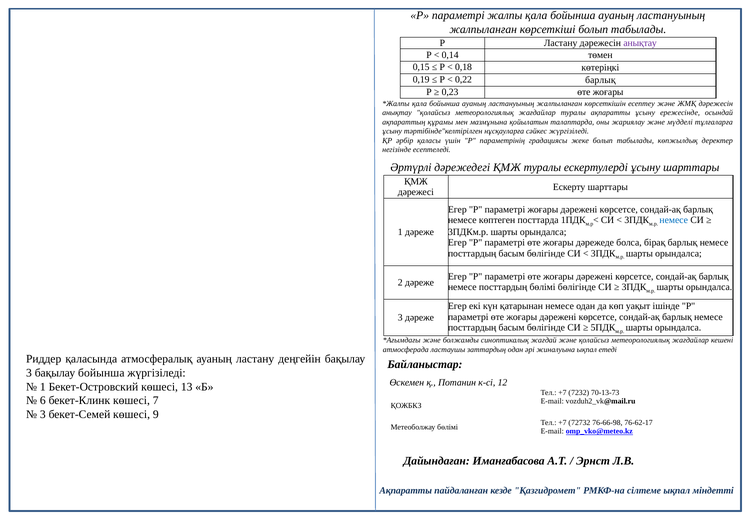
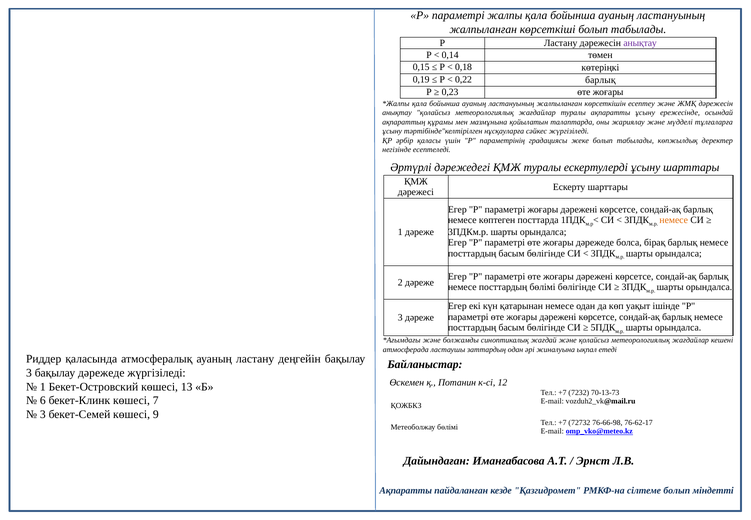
немесе at (674, 220) colour: blue -> orange
бақылау бойынша: бойынша -> дәрежеде
сілтеме ықпал: ықпал -> болып
